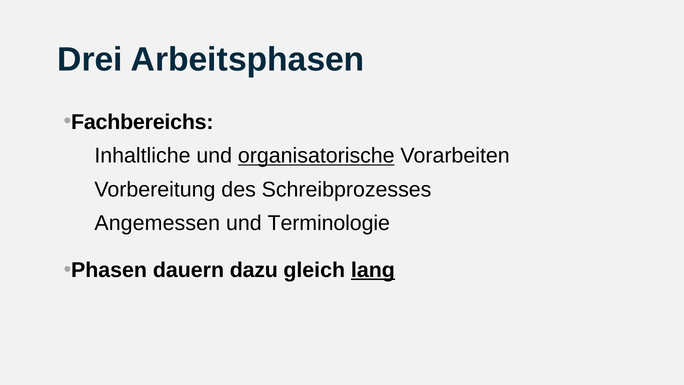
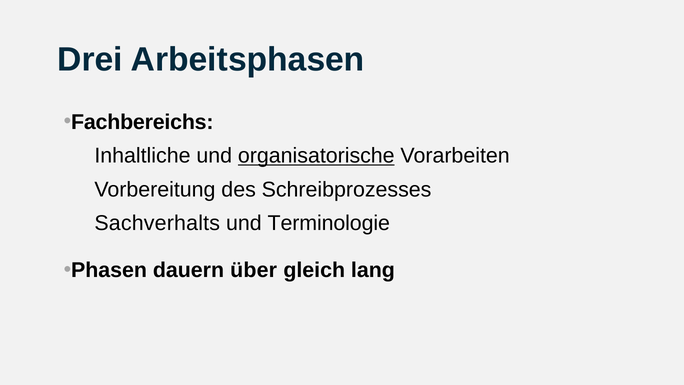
Angemessen: Angemessen -> Sachverhalts
dazu: dazu -> über
lang underline: present -> none
